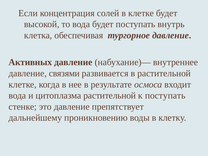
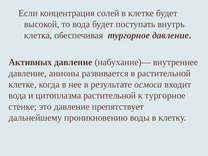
связями: связями -> анионы
к поступать: поступать -> тургорное
